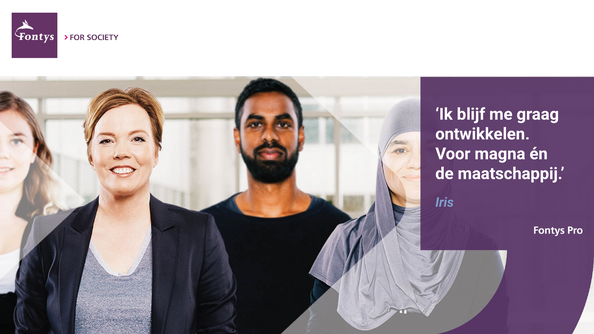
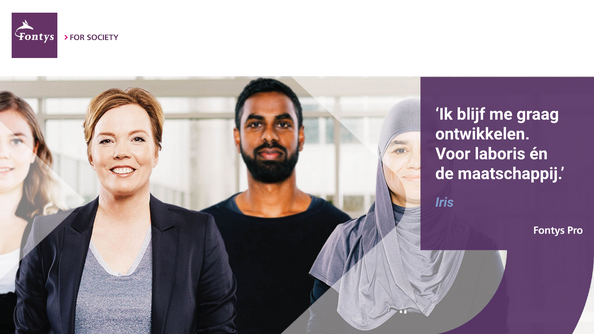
magna: magna -> laboris
